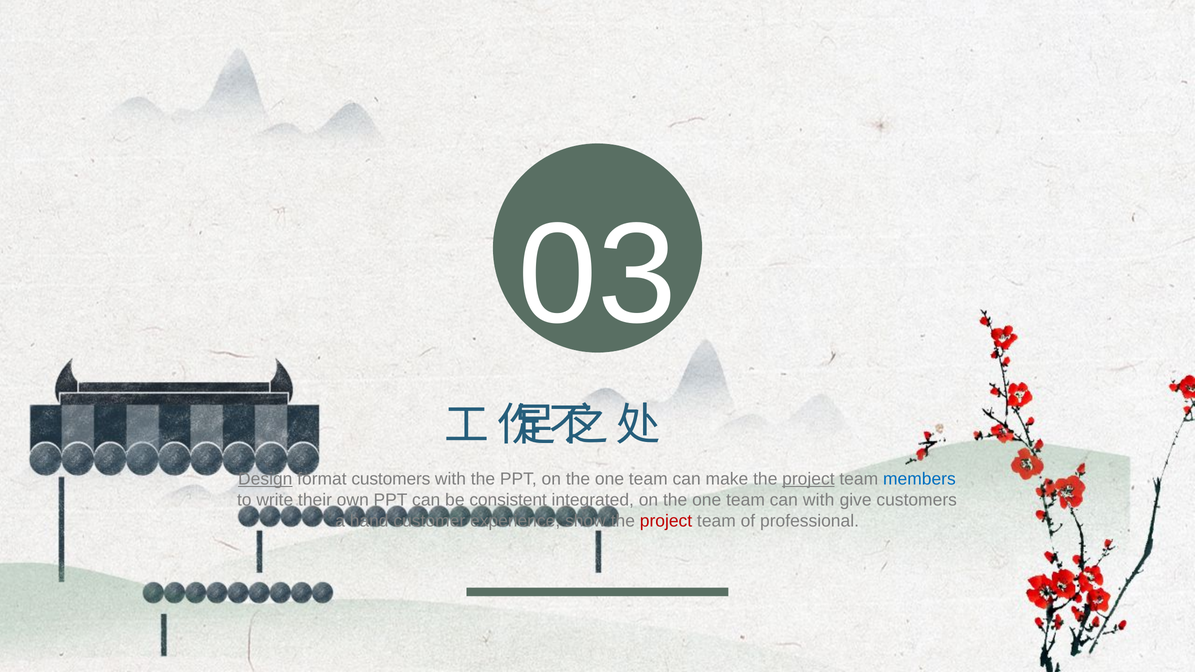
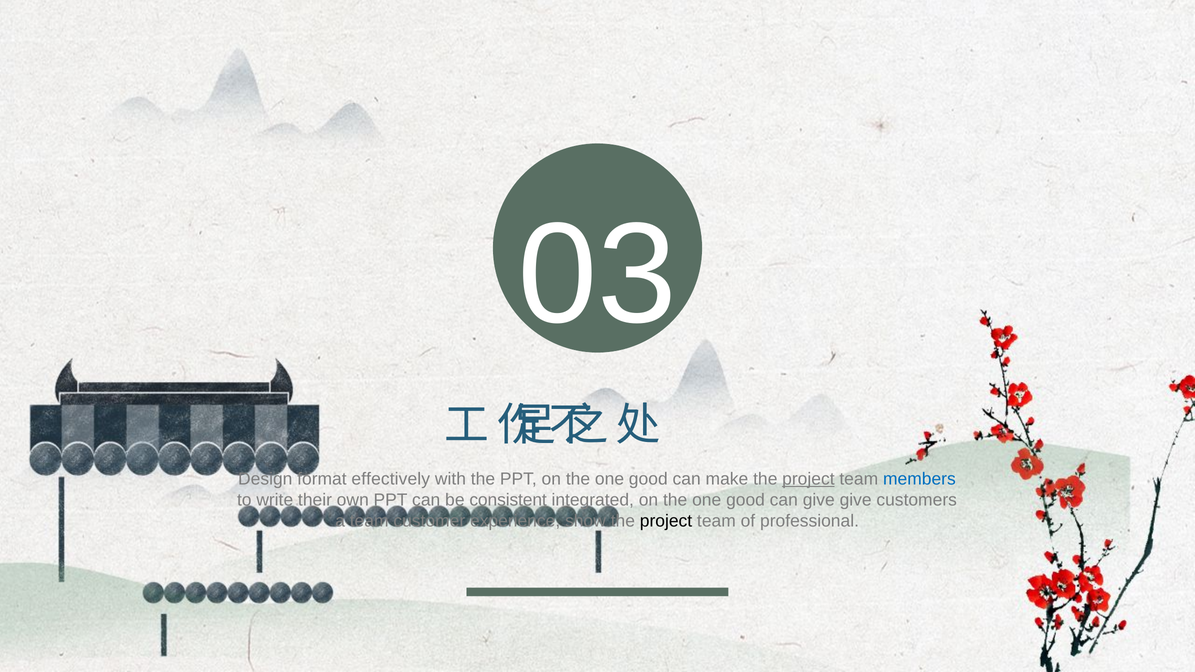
Design underline: present -> none
format customers: customers -> effectively
team at (648, 479): team -> good
team at (746, 500): team -> good
can with: with -> give
a hand: hand -> team
project at (666, 521) colour: red -> black
